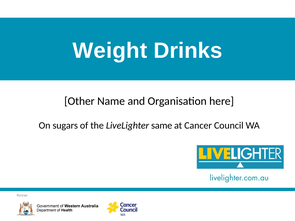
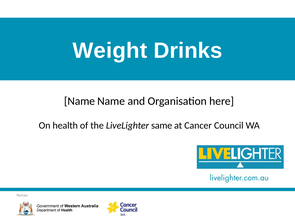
Other at (80, 101): Other -> Name
sugars: sugars -> health
